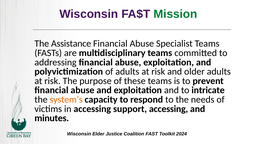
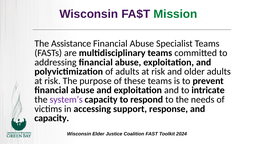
system’s colour: orange -> purple
support accessing: accessing -> response
minutes at (52, 119): minutes -> capacity
